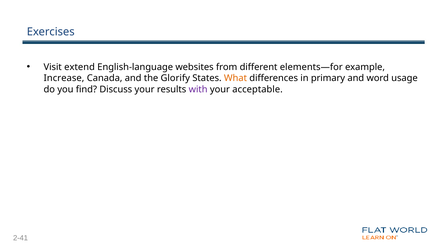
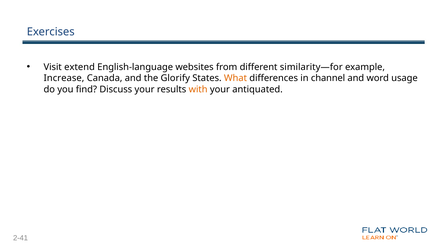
elements—for: elements—for -> similarity—for
primary: primary -> channel
with colour: purple -> orange
acceptable: acceptable -> antiquated
